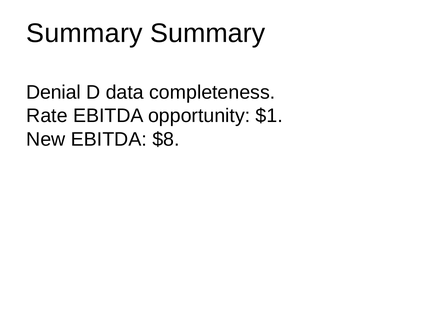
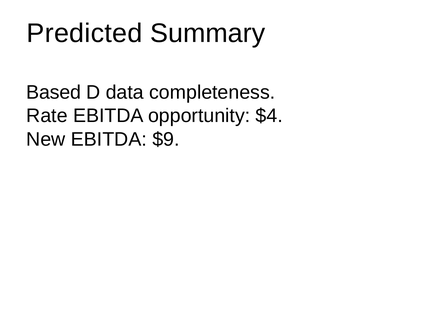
Summary at (84, 33): Summary -> Predicted
Denial: Denial -> Based
$1: $1 -> $4
$8: $8 -> $9
